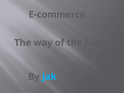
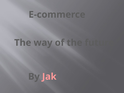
Jak colour: light blue -> pink
